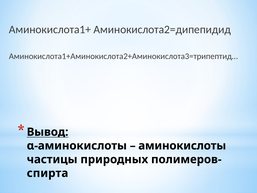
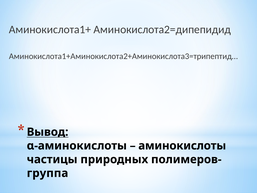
спирта: спирта -> группа
